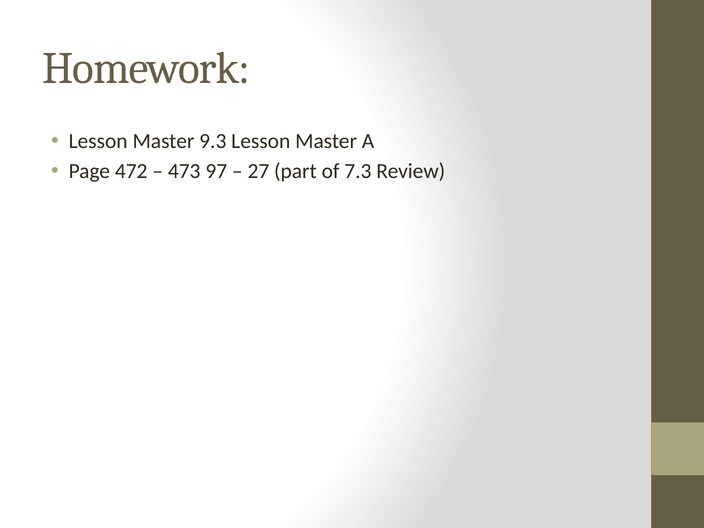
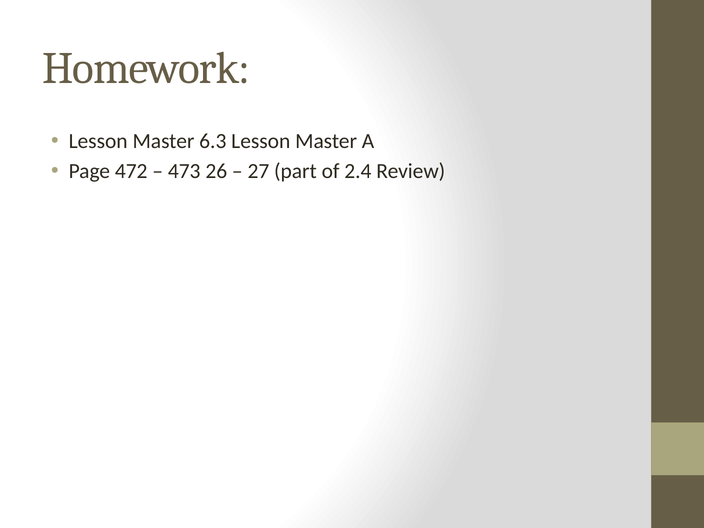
9.3: 9.3 -> 6.3
97: 97 -> 26
7.3: 7.3 -> 2.4
